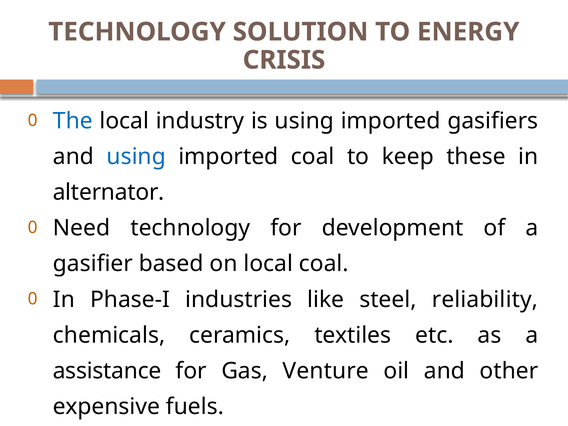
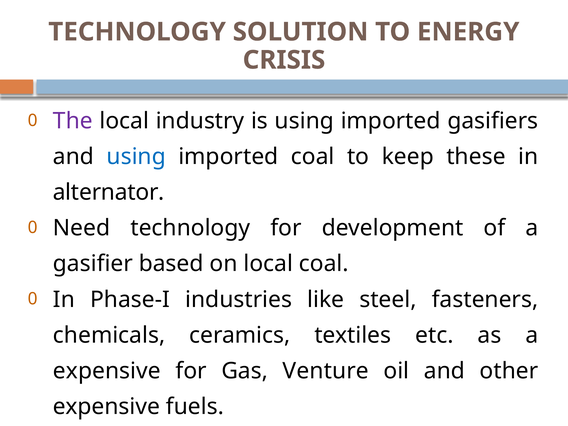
The at (73, 121) colour: blue -> purple
reliability: reliability -> fasteners
assistance at (107, 371): assistance -> expensive
